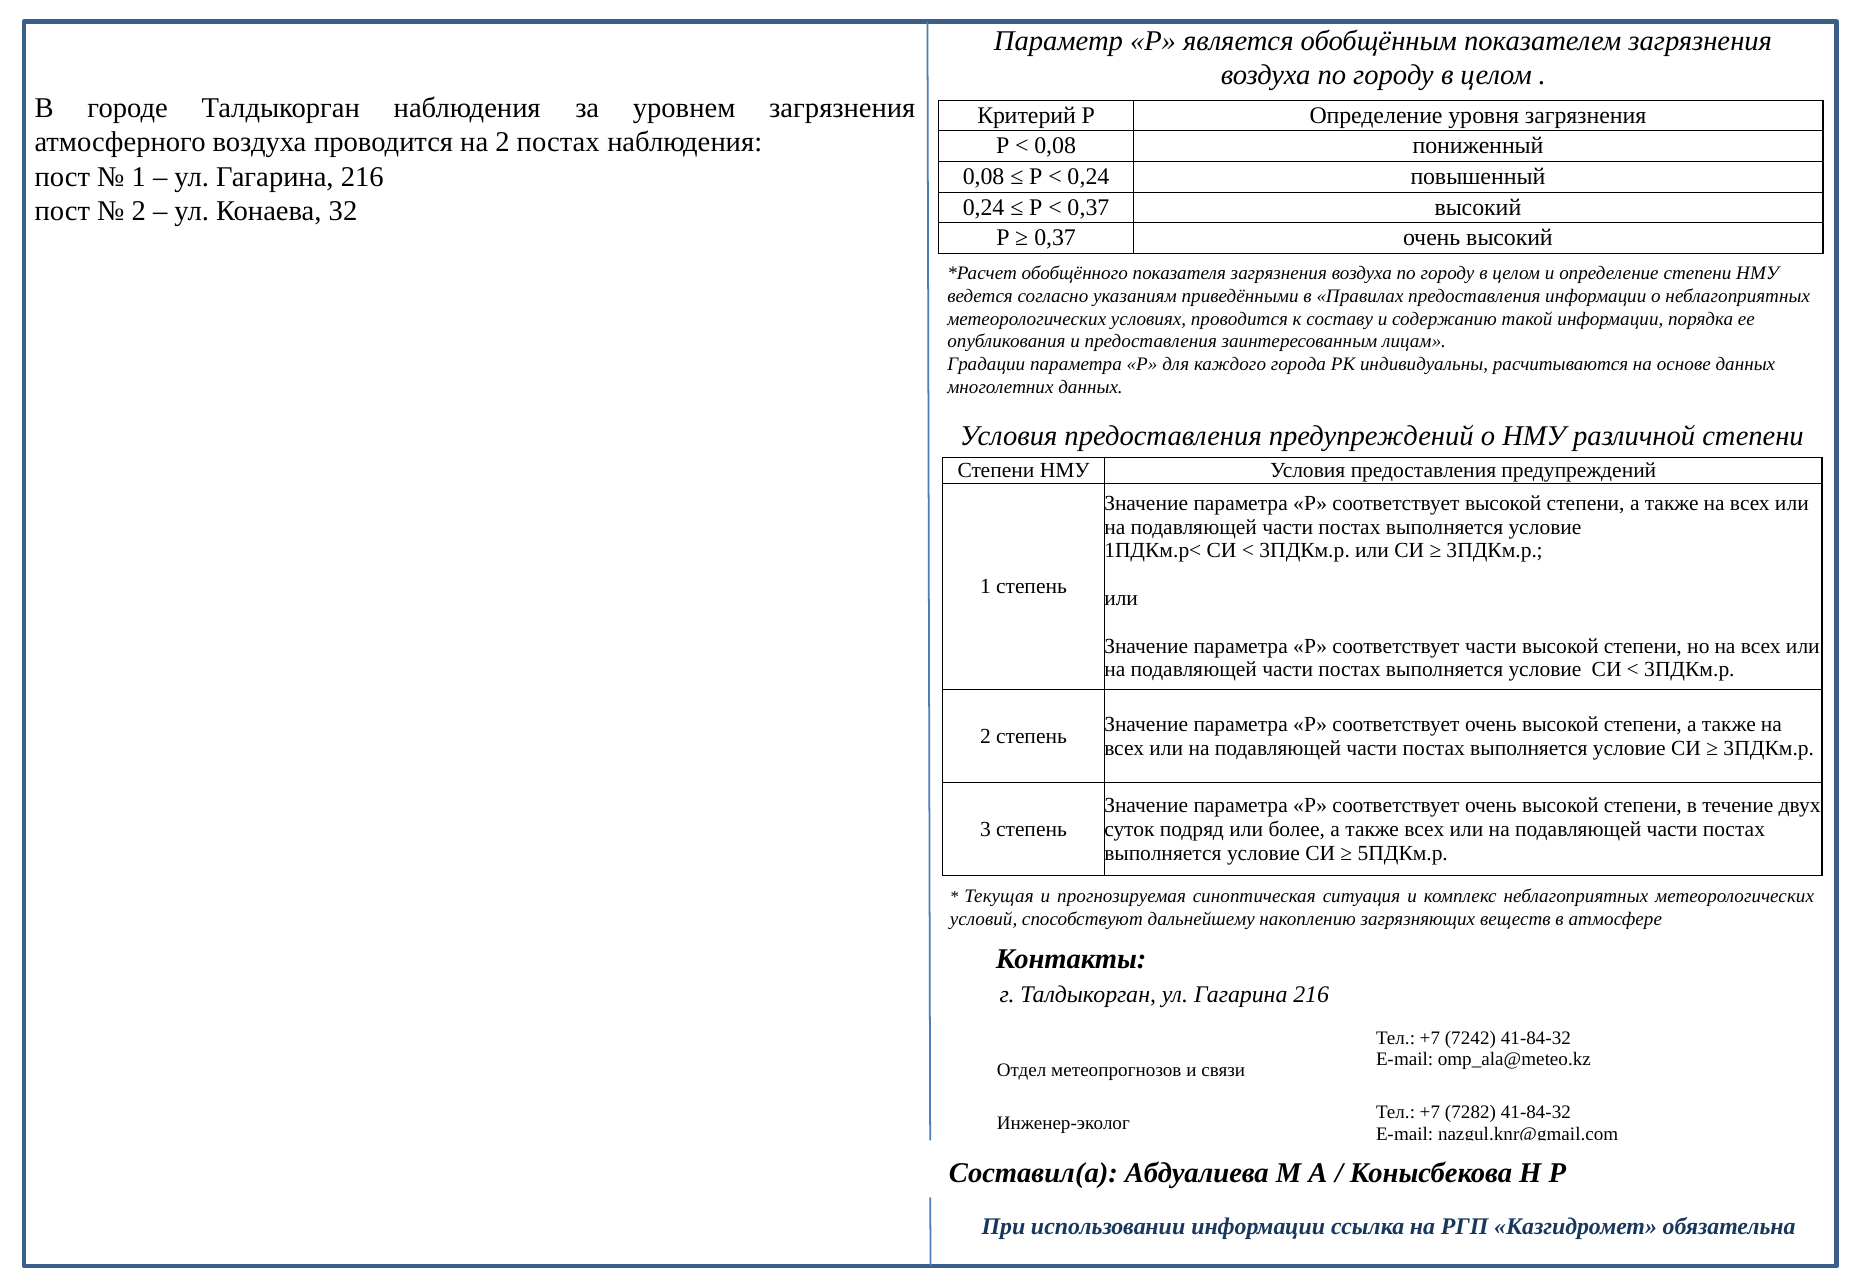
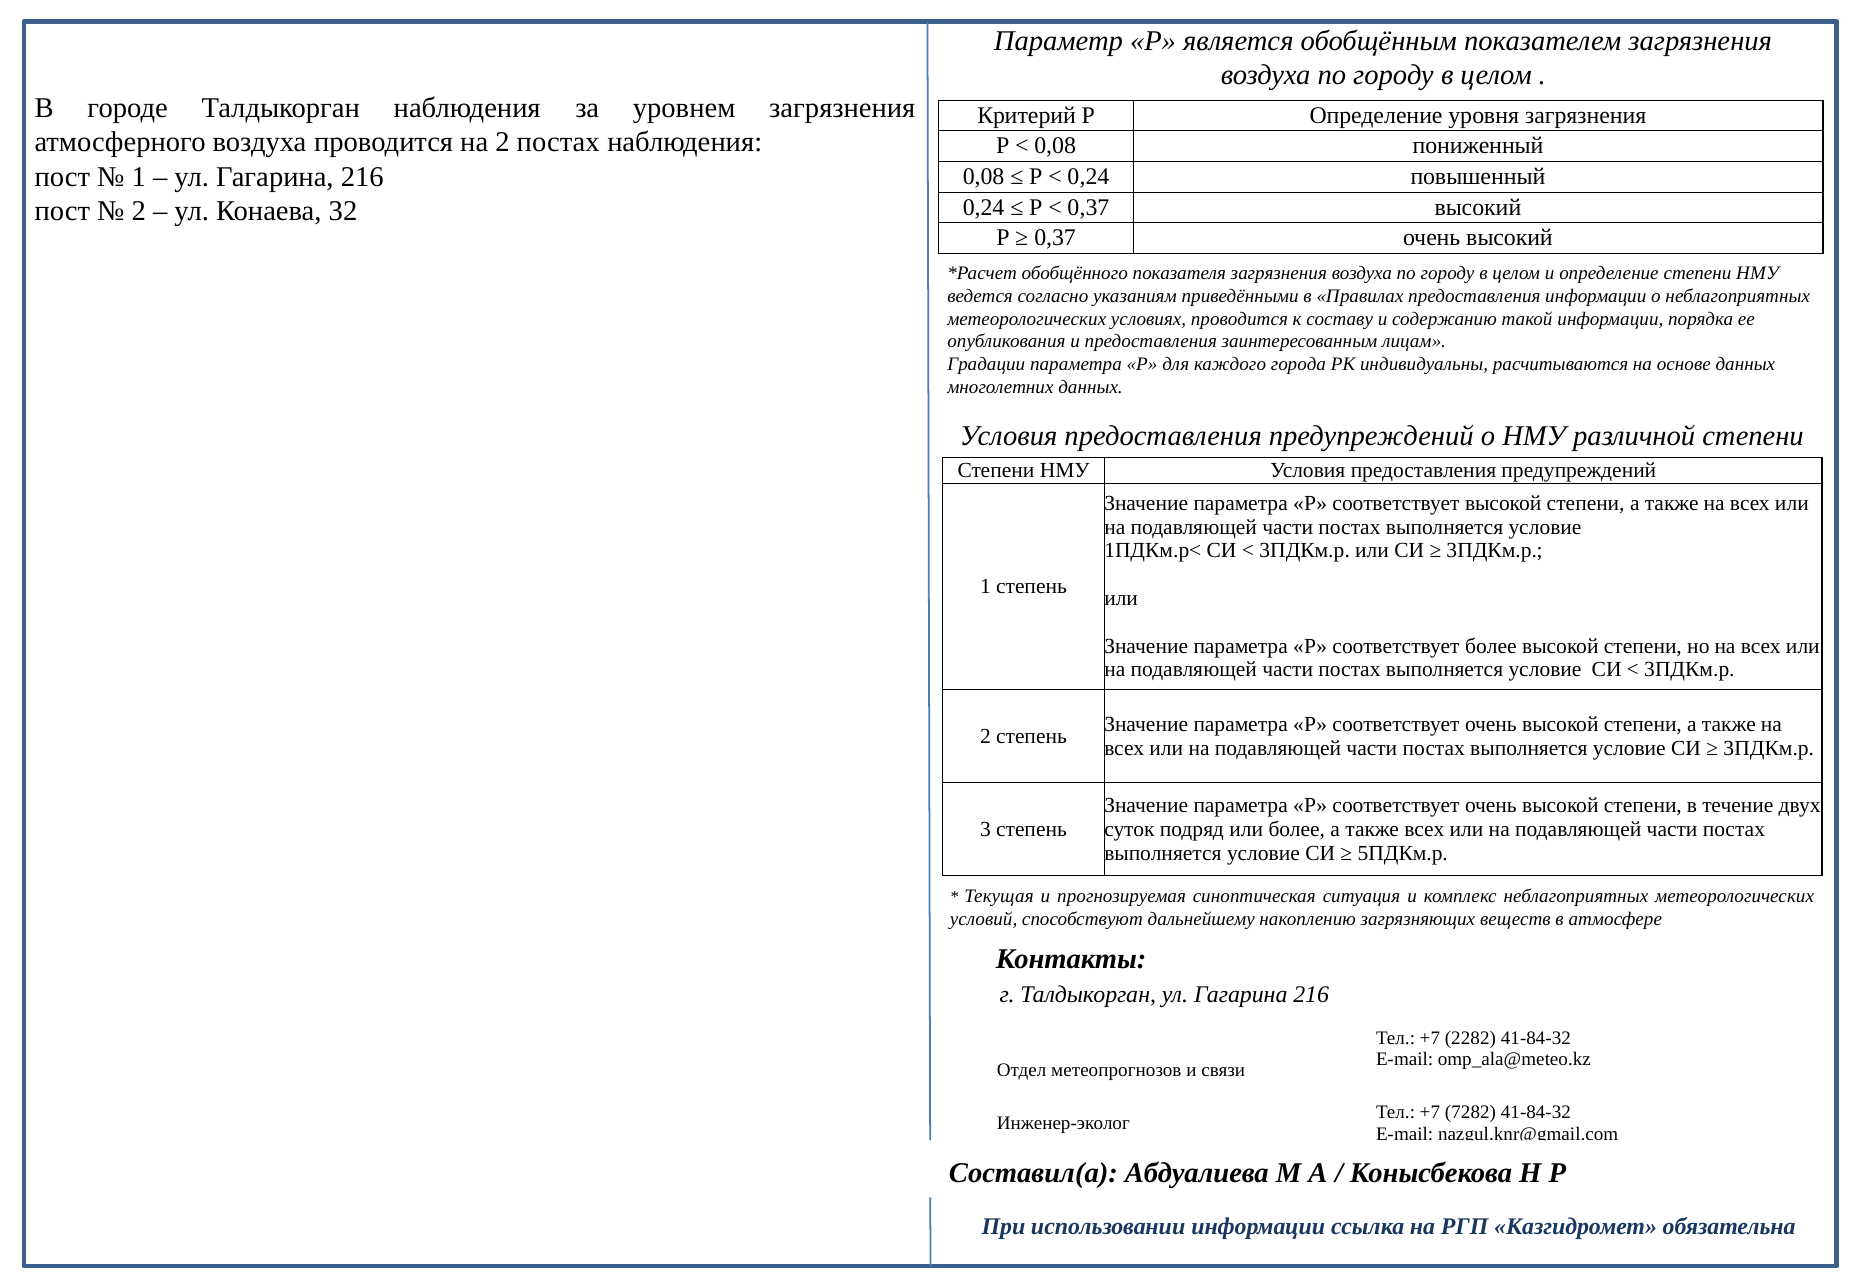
соответствует части: части -> более
7242: 7242 -> 2282
